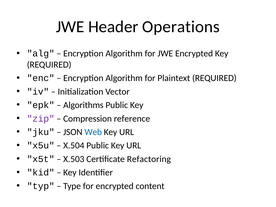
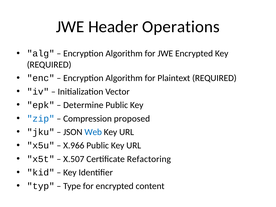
Algorithms: Algorithms -> Determine
zip colour: purple -> blue
reference: reference -> proposed
X.504: X.504 -> X.966
X.503: X.503 -> X.507
